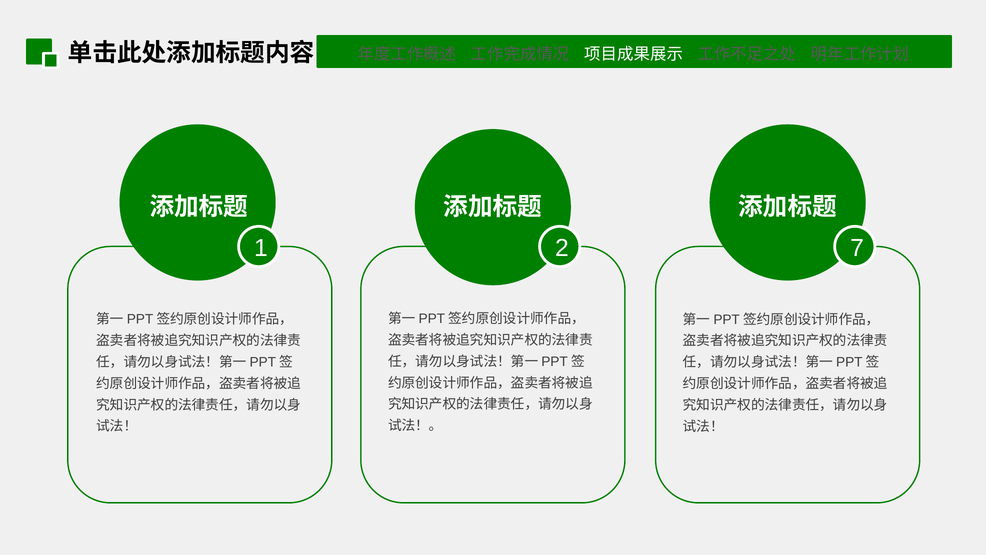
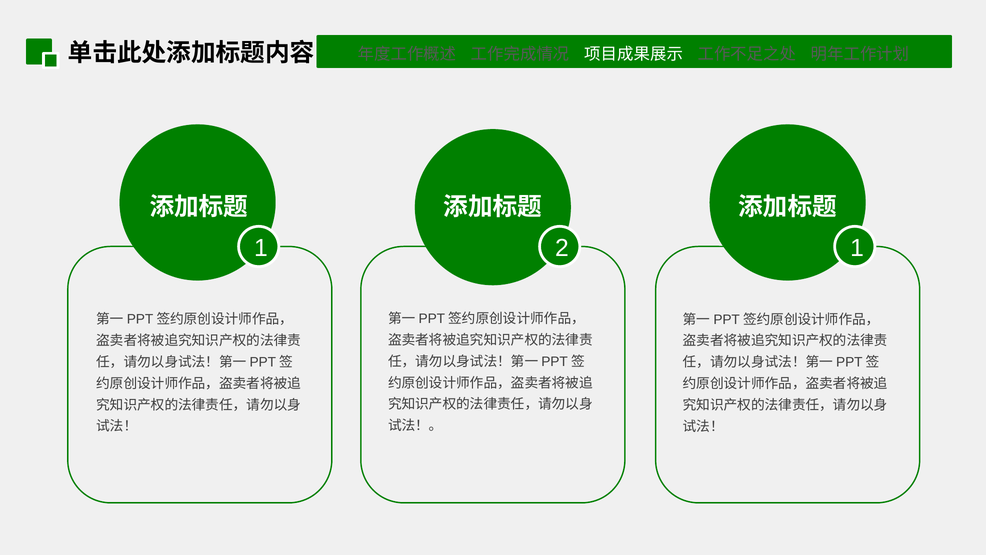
2 7: 7 -> 1
